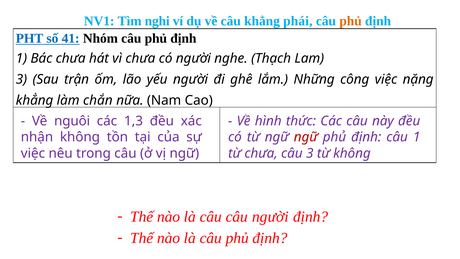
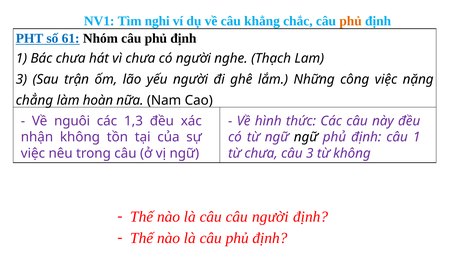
phái: phái -> chắc
41: 41 -> 61
khẳng at (35, 100): khẳng -> chẳng
chắn: chắn -> hoàn
ngữ at (306, 137) colour: red -> black
